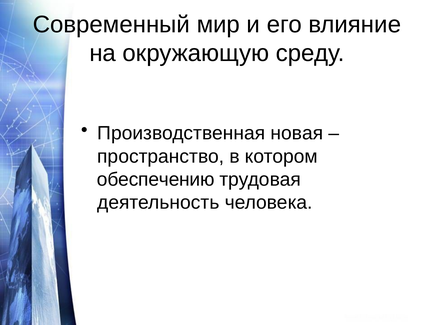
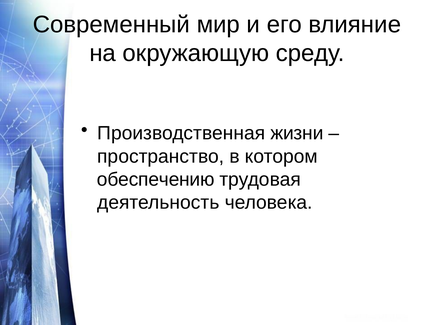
новая: новая -> жизни
